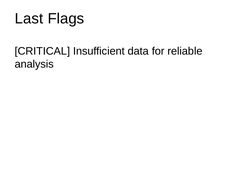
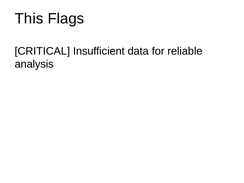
Last: Last -> This
